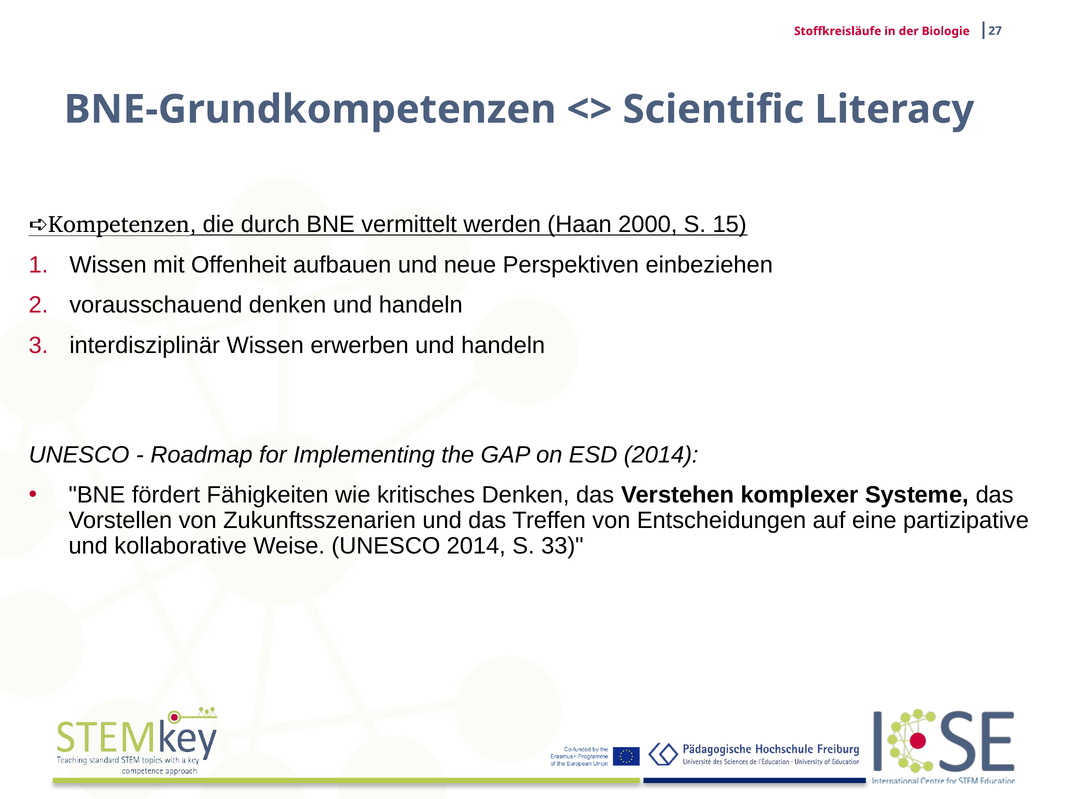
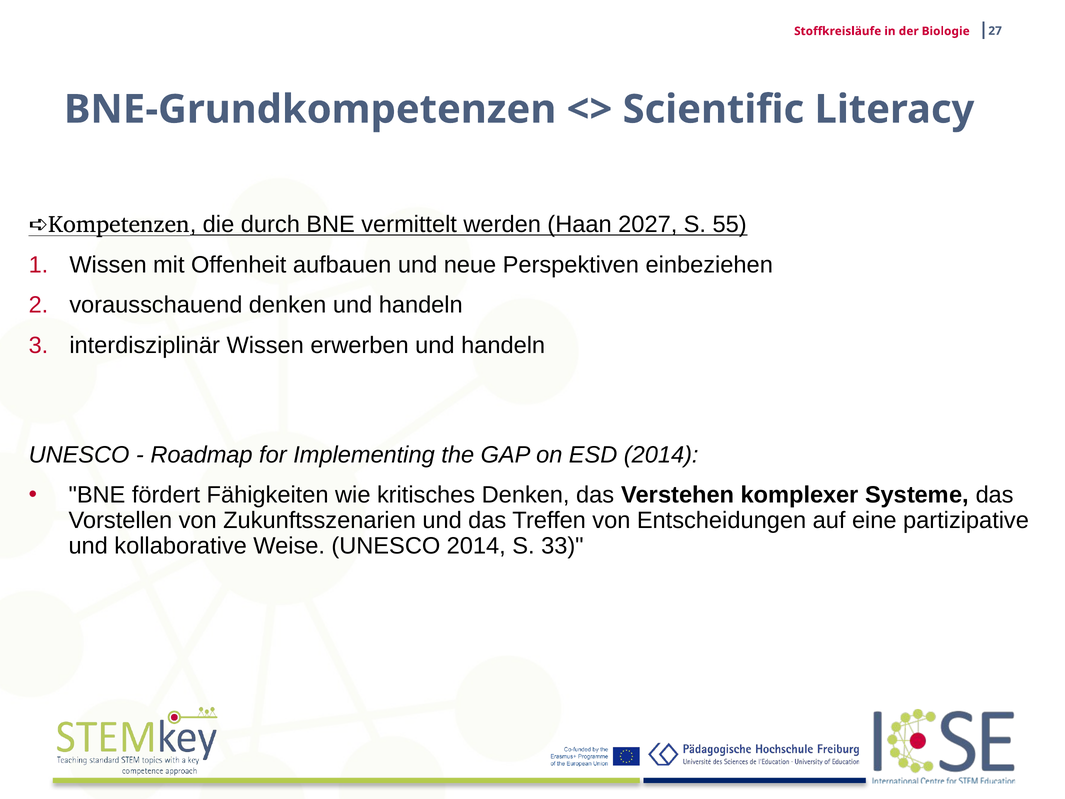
2000: 2000 -> 2027
15: 15 -> 55
